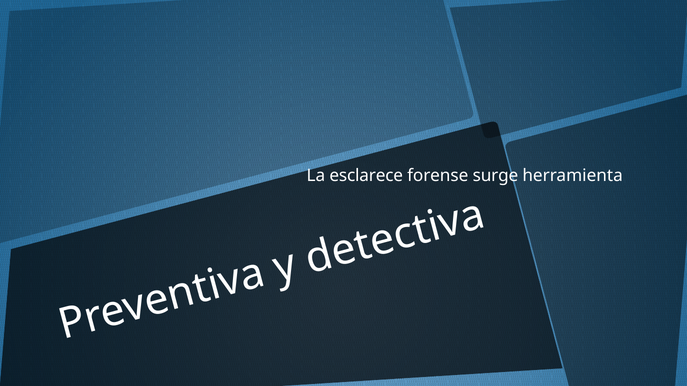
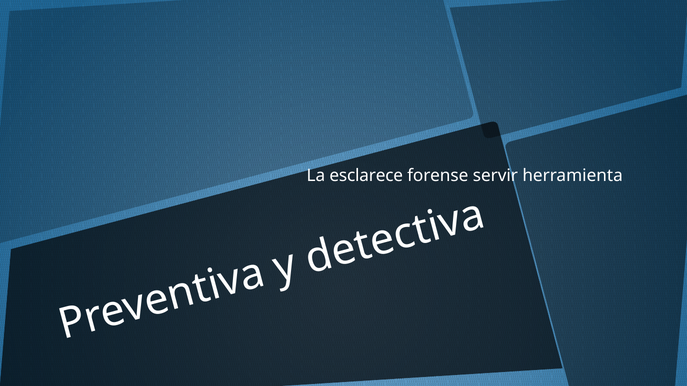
surge: surge -> servir
